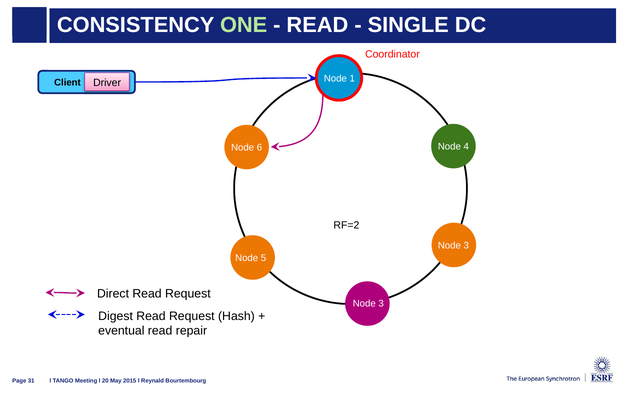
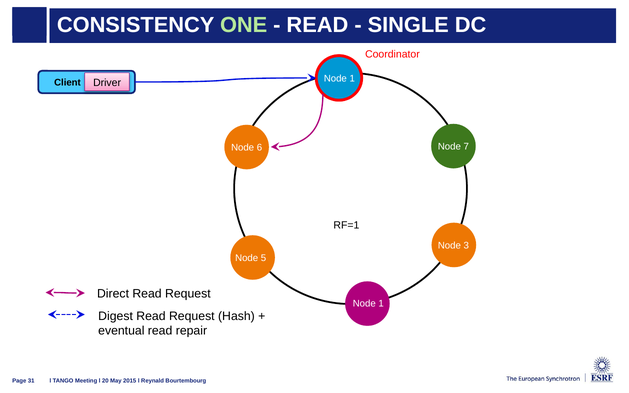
4: 4 -> 7
RF=2: RF=2 -> RF=1
3 at (381, 304): 3 -> 1
